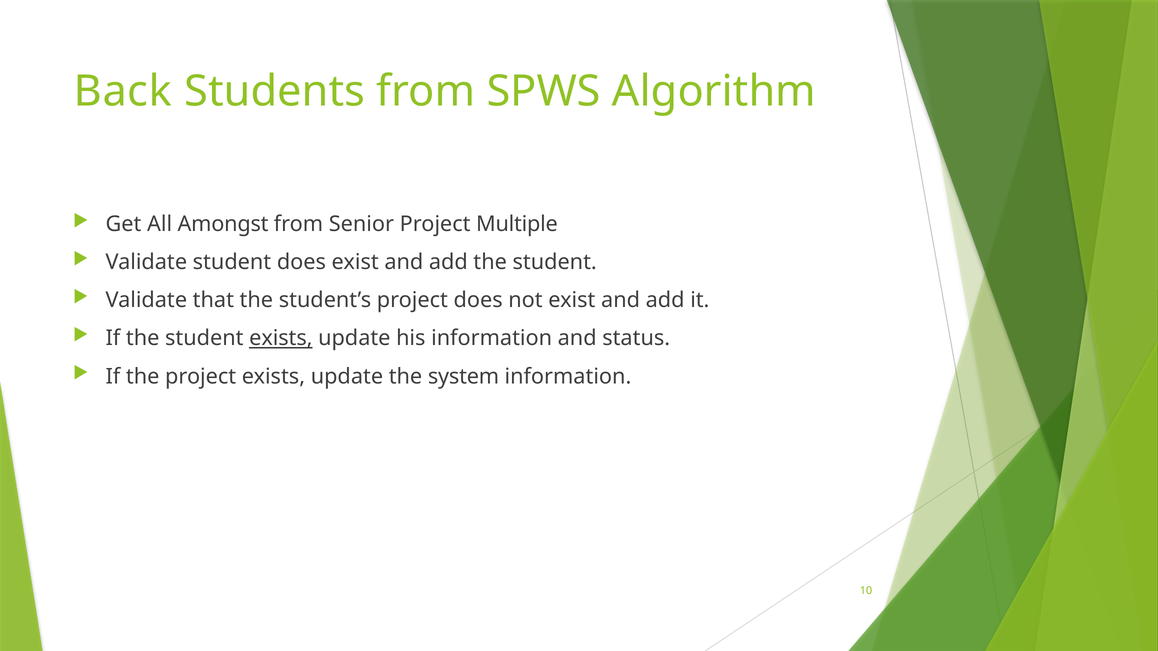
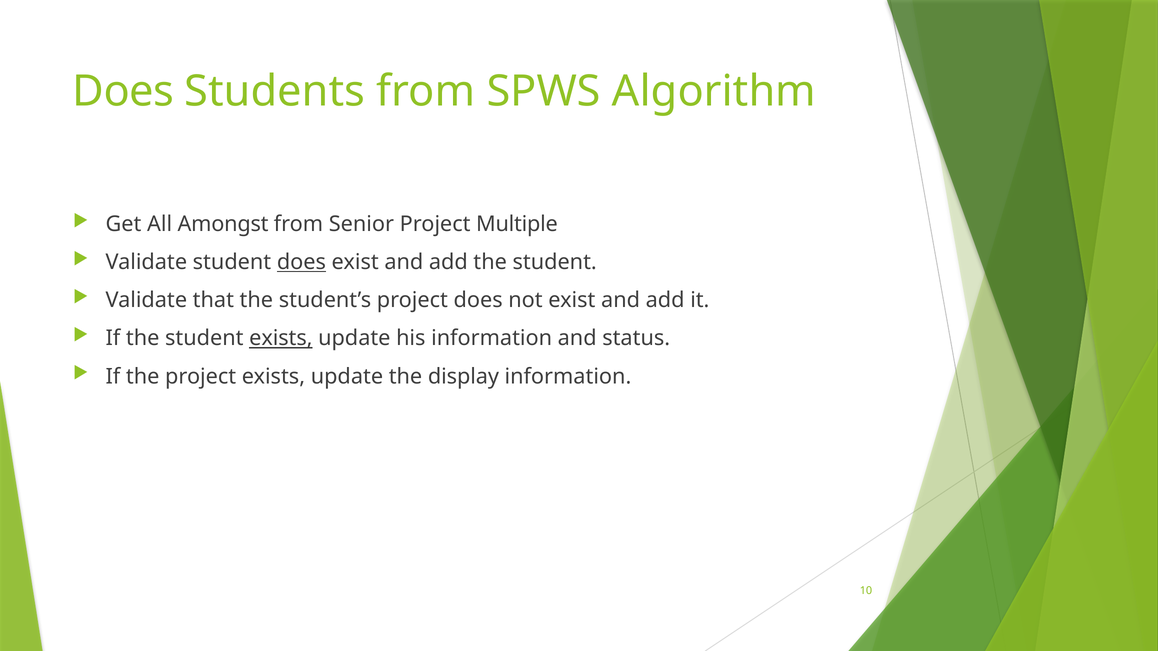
Back at (123, 91): Back -> Does
does at (301, 262) underline: none -> present
system: system -> display
